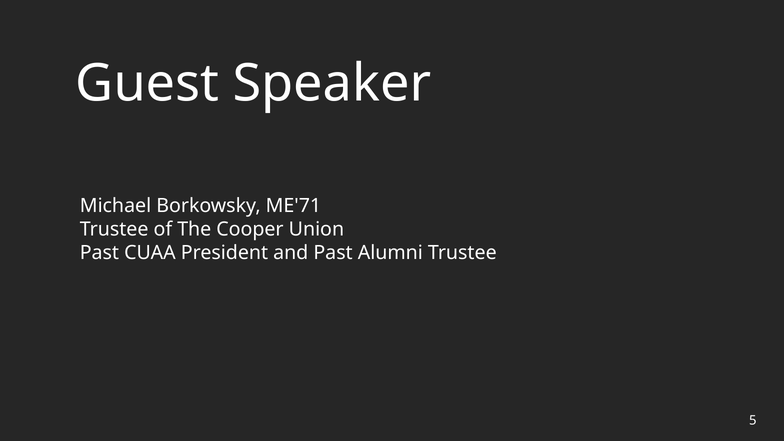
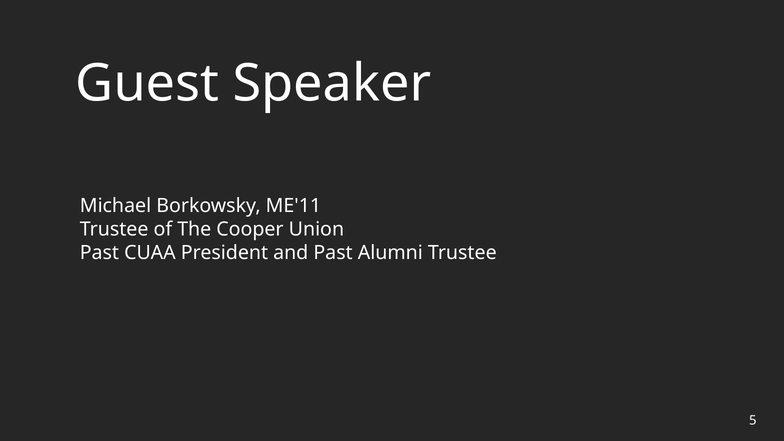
ME'71: ME'71 -> ME'11
